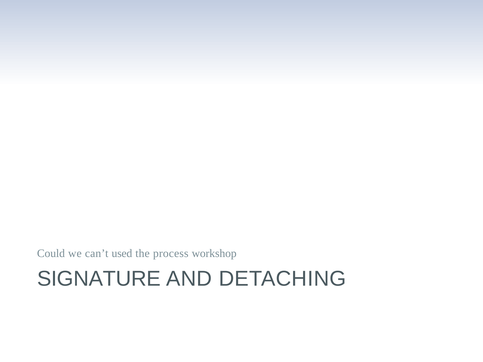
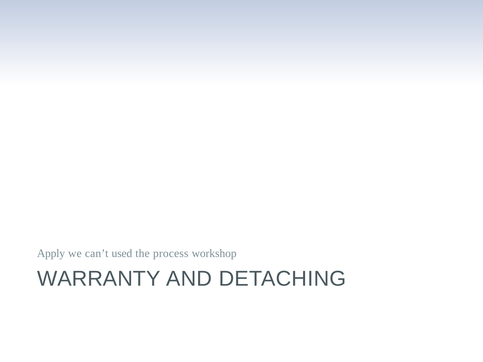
Could: Could -> Apply
SIGNATURE: SIGNATURE -> WARRANTY
